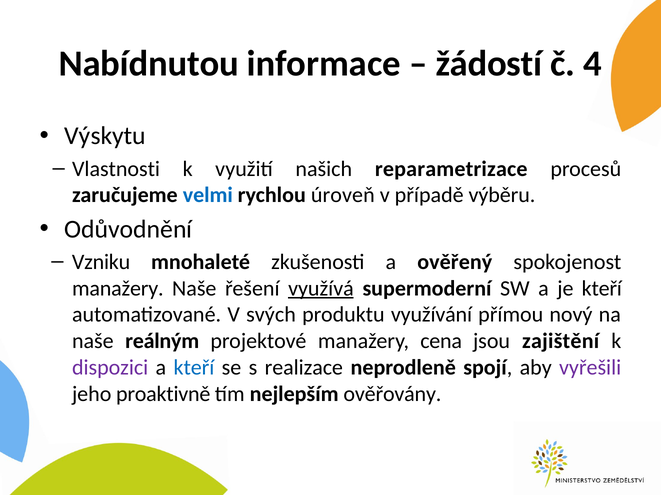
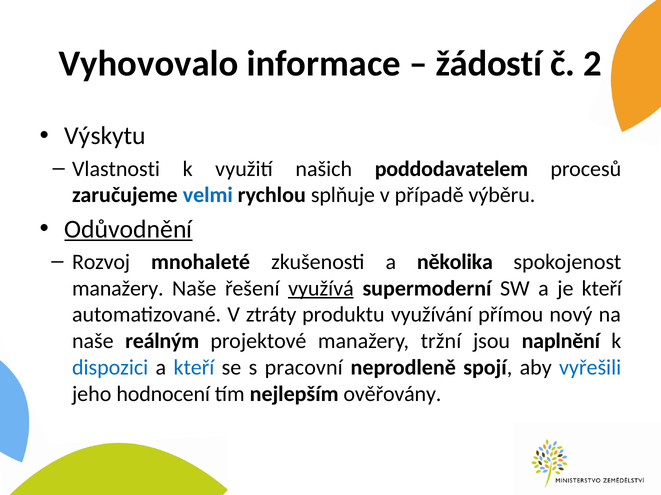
Nabídnutou: Nabídnutou -> Vyhovovalo
4: 4 -> 2
reparametrizace: reparametrizace -> poddodavatelem
úroveň: úroveň -> splňuje
Odůvodnění underline: none -> present
Vzniku: Vzniku -> Rozvoj
ověřený: ověřený -> několika
svých: svých -> ztráty
cena: cena -> tržní
zajištění: zajištění -> naplnění
dispozici colour: purple -> blue
realizace: realizace -> pracovní
vyřešili colour: purple -> blue
proaktivně: proaktivně -> hodnocení
